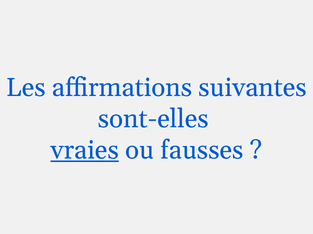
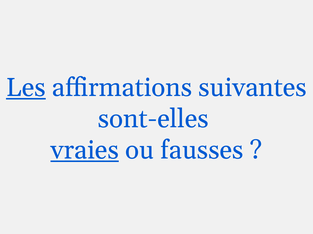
Les underline: none -> present
